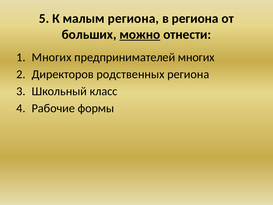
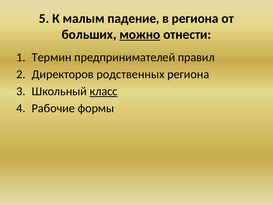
малым региона: региона -> падение
Многих at (52, 57): Многих -> Термин
предпринимателей многих: многих -> правил
класс underline: none -> present
